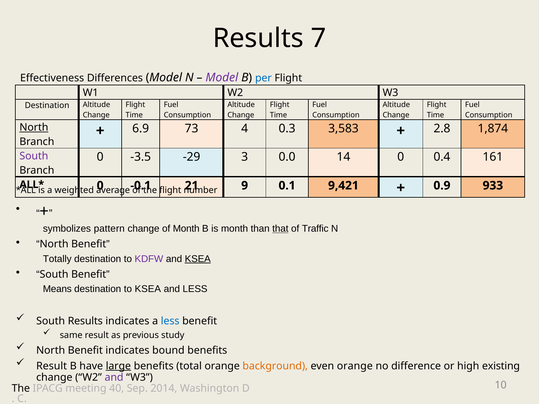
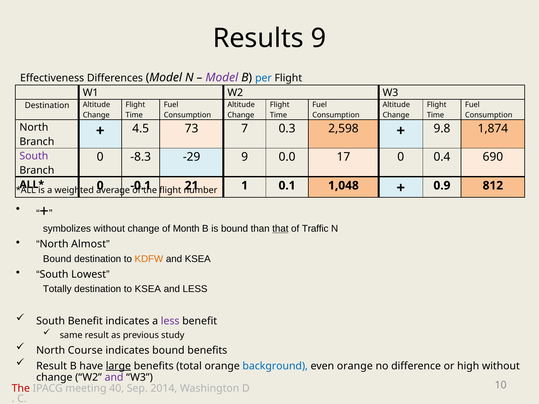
Results 7: 7 -> 9
North at (34, 127) underline: present -> none
6.9: 6.9 -> 4.5
4: 4 -> 7
3,583: 3,583 -> 2,598
2.8: 2.8 -> 9.8
-3.5: -3.5 -> -8.3
-29 3: 3 -> 9
14: 14 -> 17
161: 161 -> 690
9: 9 -> 1
9,421: 9,421 -> 1,048
933: 933 -> 812
symbolizes pattern: pattern -> without
is month: month -> bound
Benefit at (89, 244): Benefit -> Almost
Totally at (57, 259): Totally -> Bound
KDFW colour: purple -> orange
KSEA at (198, 259) underline: present -> none
South Benefit: Benefit -> Lowest
Means: Means -> Totally
South Results: Results -> Benefit
less at (170, 321) colour: blue -> purple
Benefit at (85, 351): Benefit -> Course
background colour: orange -> blue
high existing: existing -> without
The at (21, 389) colour: black -> red
